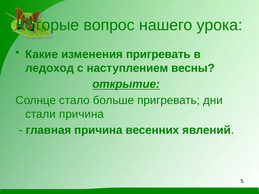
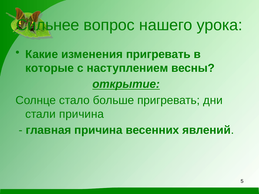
Которые: Которые -> Сильнее
ледоход: ледоход -> которые
